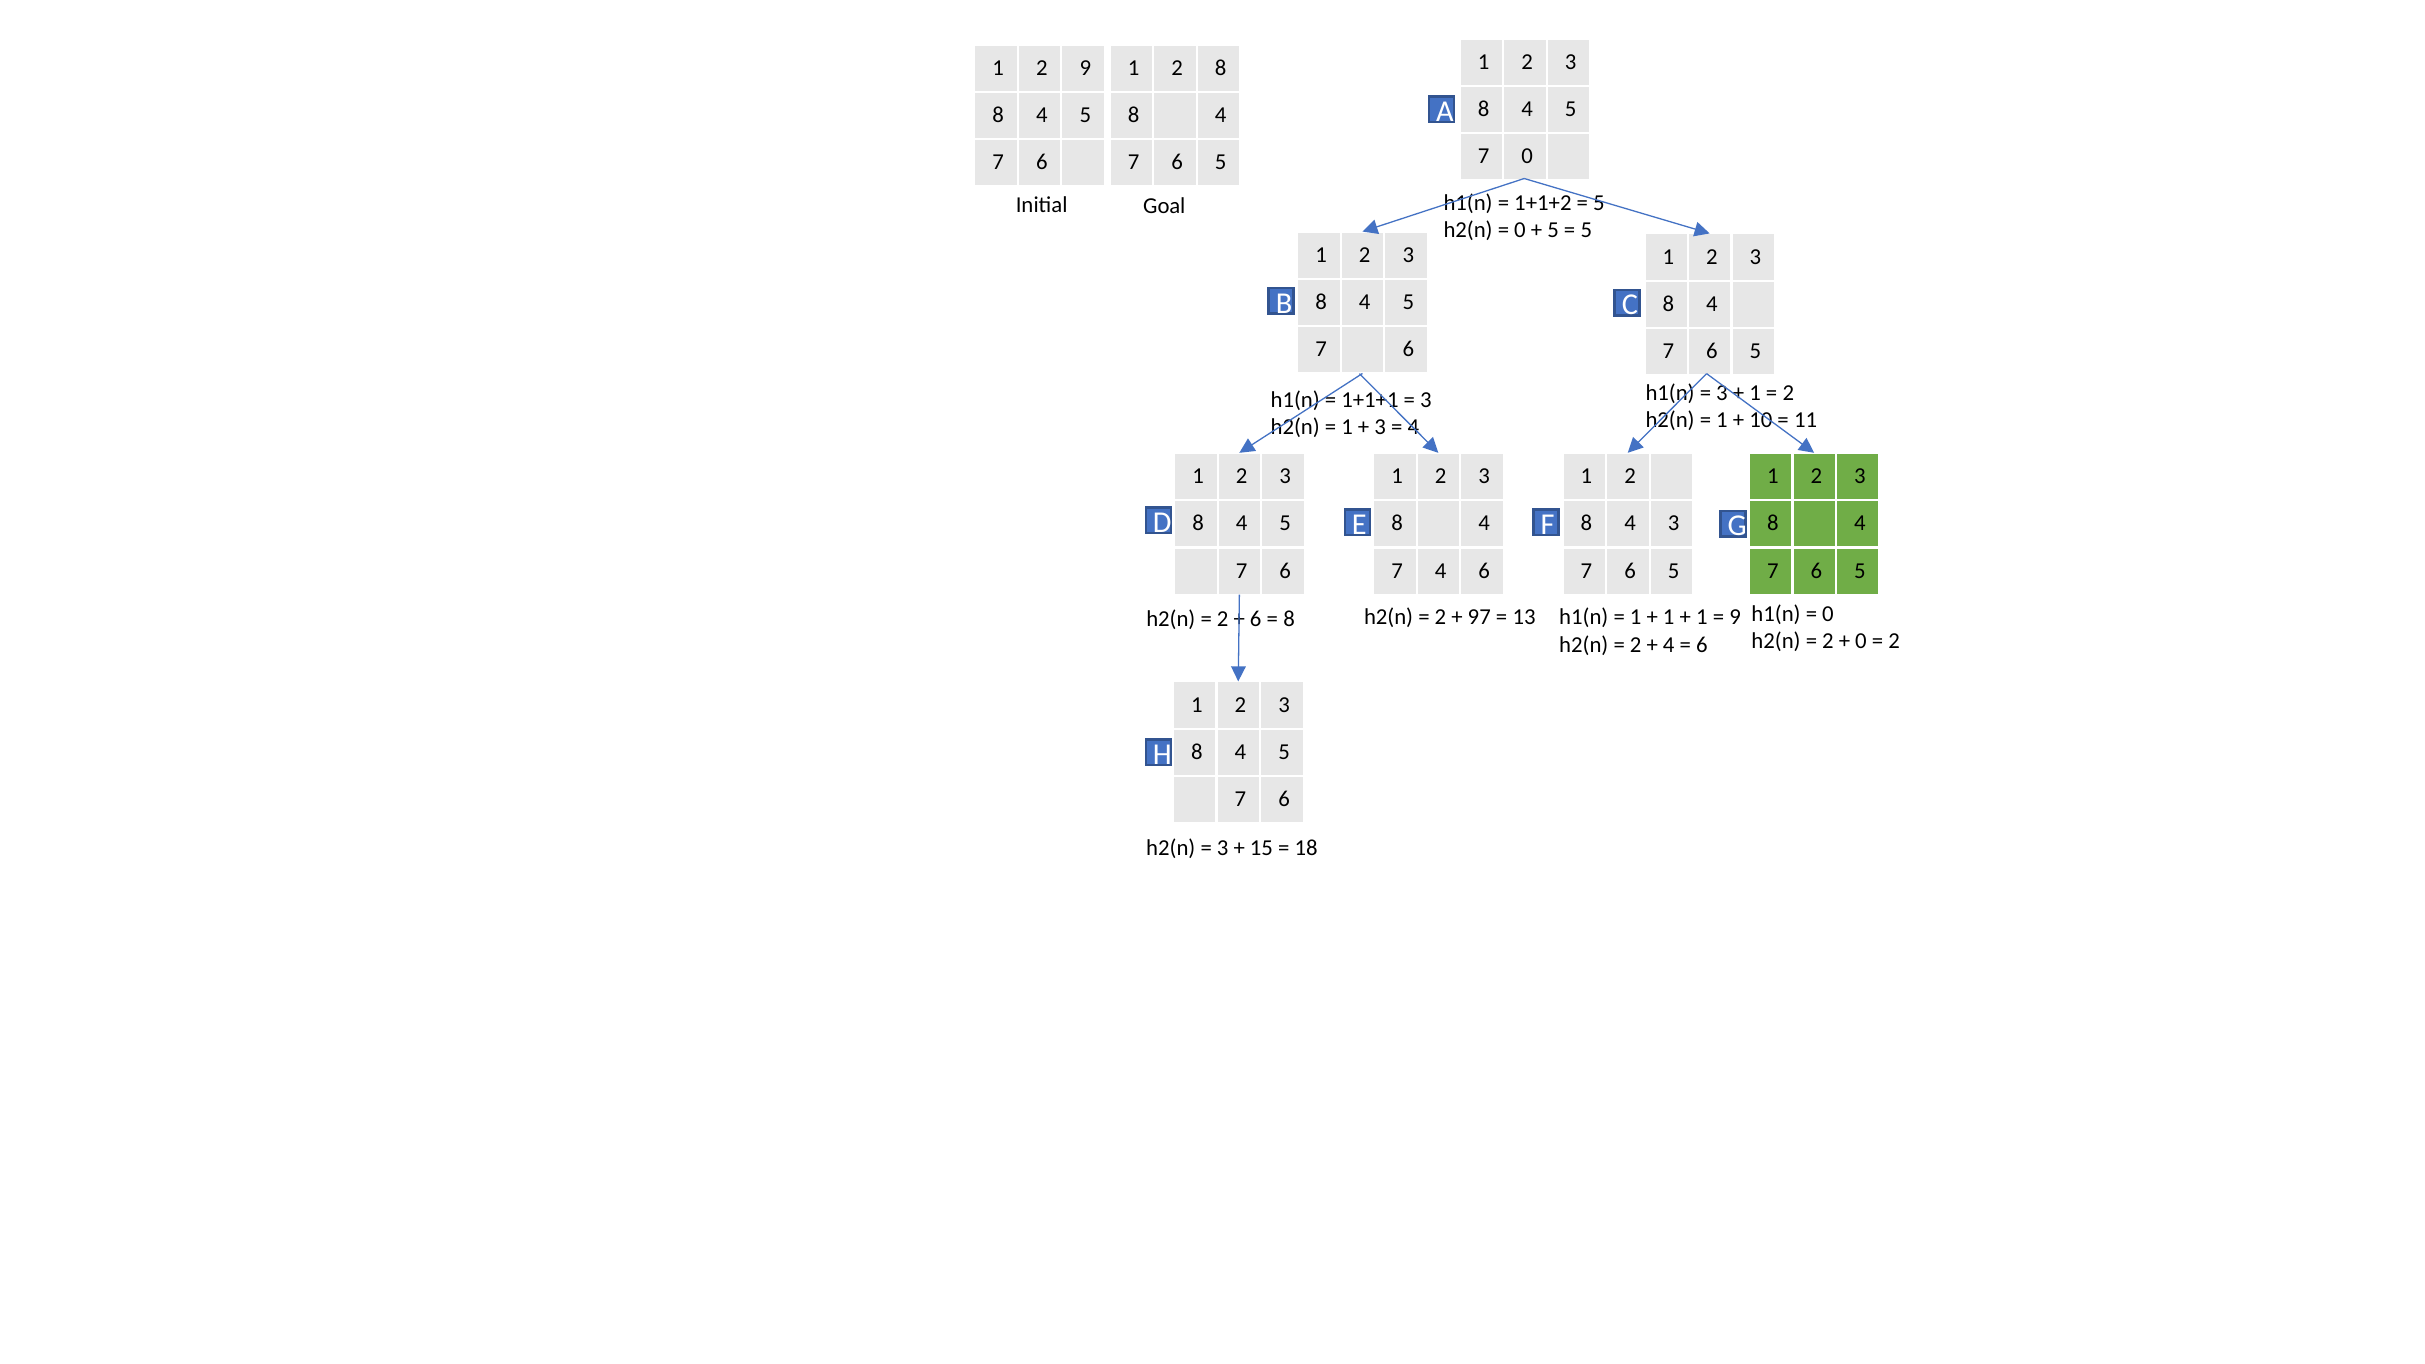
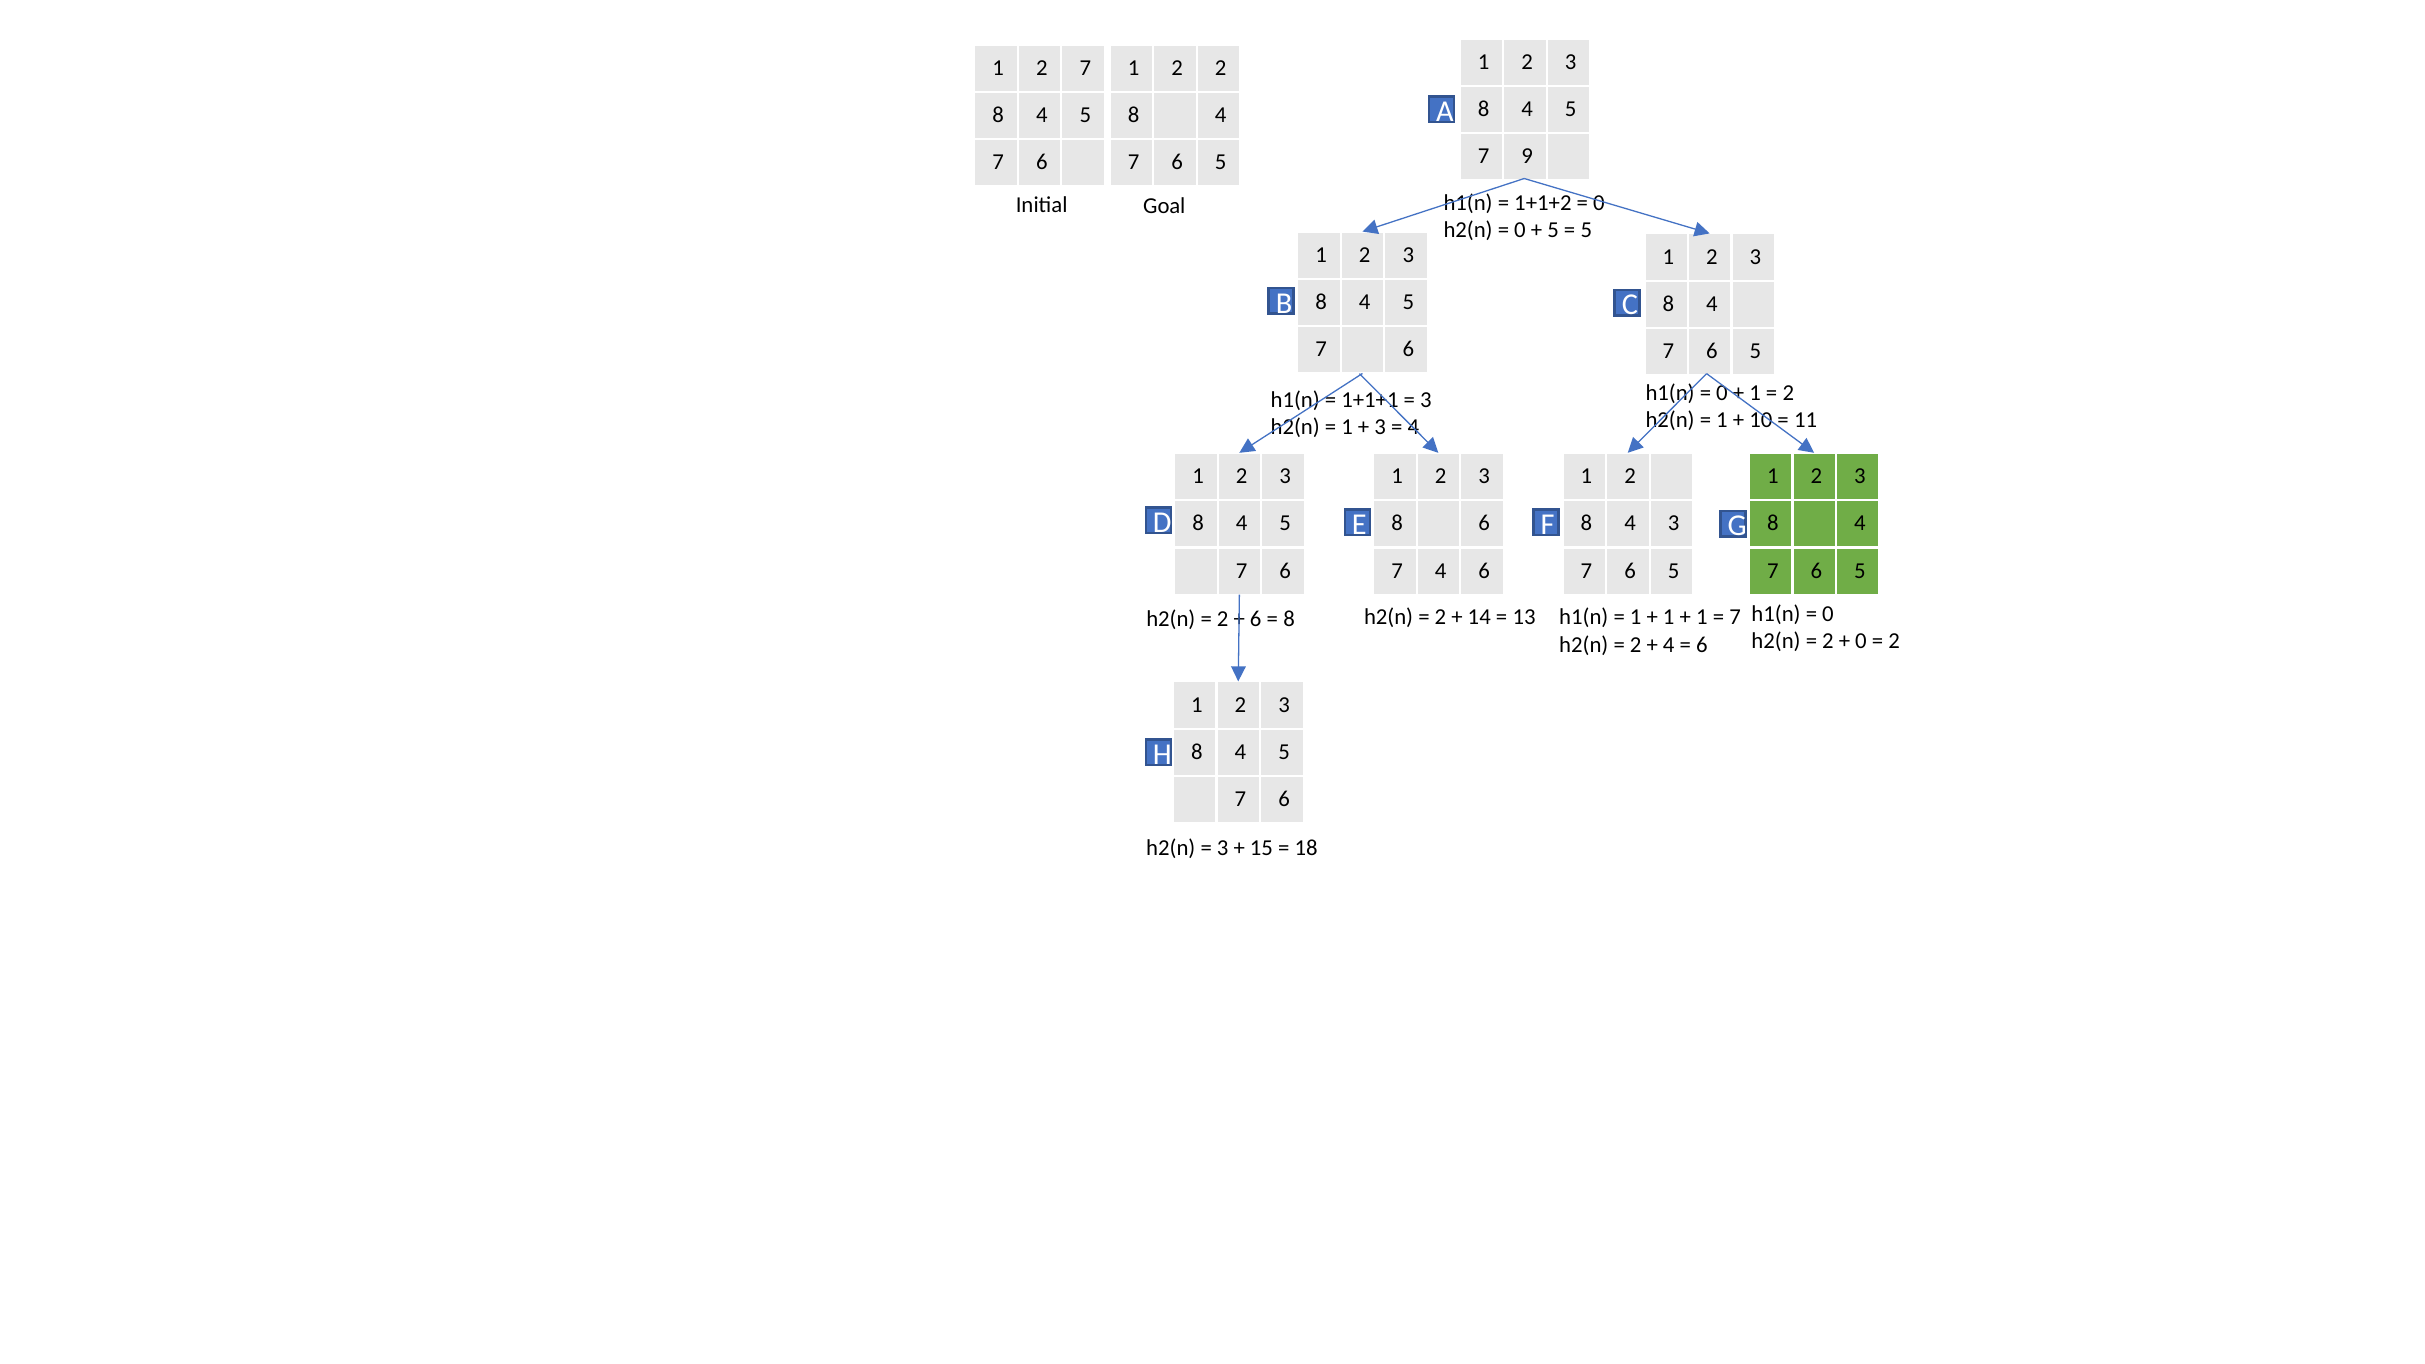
2 9: 9 -> 7
8 at (1221, 68): 8 -> 2
7 0: 0 -> 9
5 at (1599, 203): 5 -> 0
3 at (1722, 393): 3 -> 0
4 at (1484, 523): 4 -> 6
9 at (1735, 617): 9 -> 7
97: 97 -> 14
